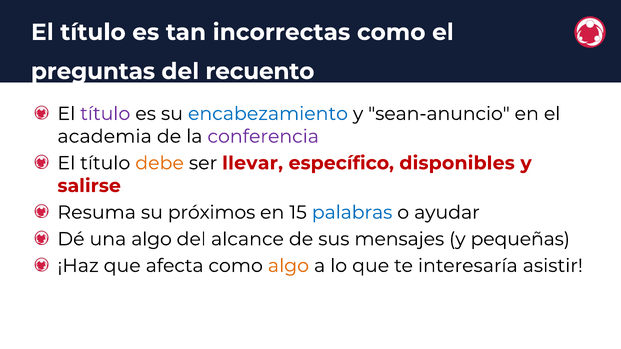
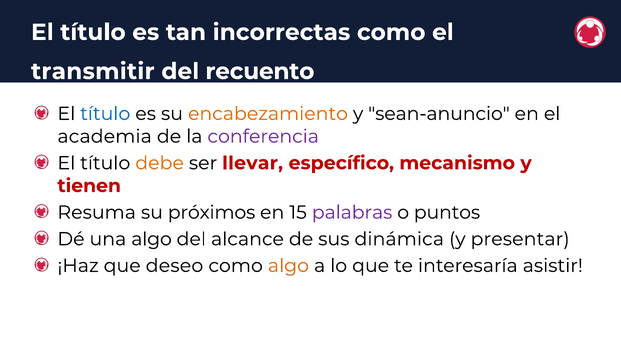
preguntas: preguntas -> transmitir
título at (105, 114) colour: purple -> blue
encabezamiento colour: blue -> orange
disponibles: disponibles -> mecanismo
salirse: salirse -> tienen
palabras colour: blue -> purple
ayudar: ayudar -> puntos
mensajes: mensajes -> dinámica
pequeñas: pequeñas -> presentar
afecta: afecta -> deseo
